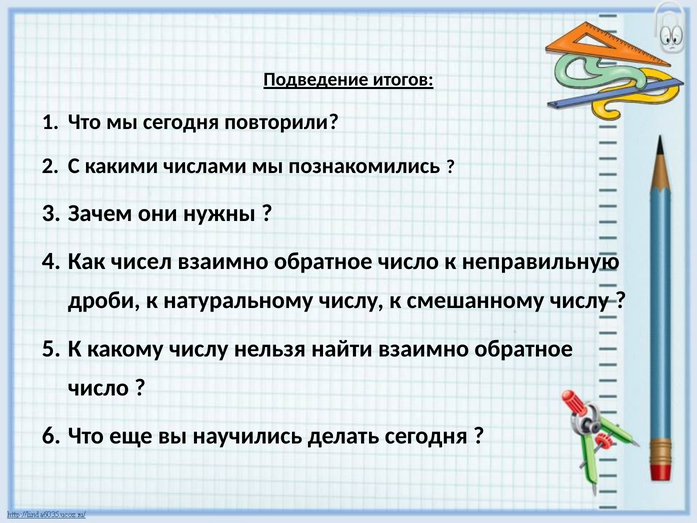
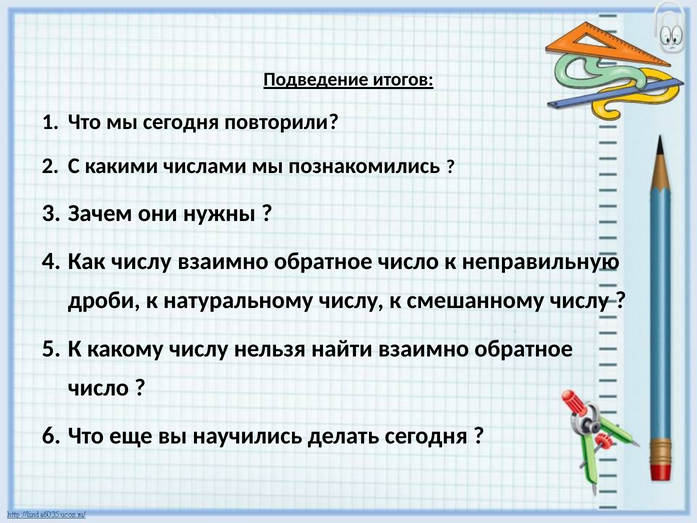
Как чисел: чисел -> числу
